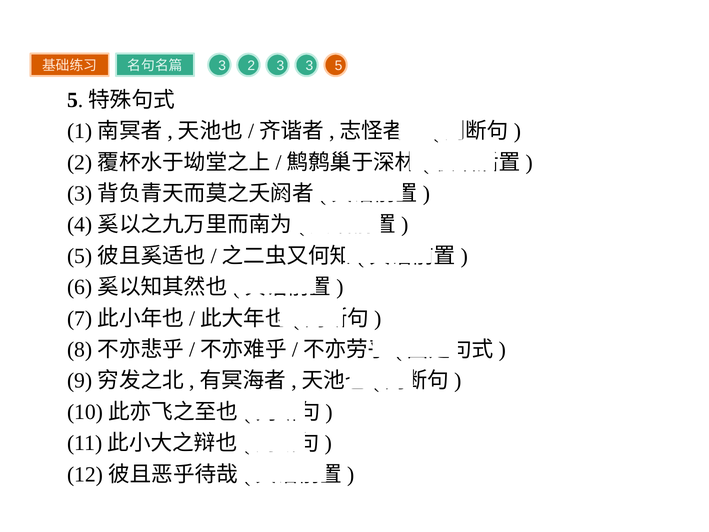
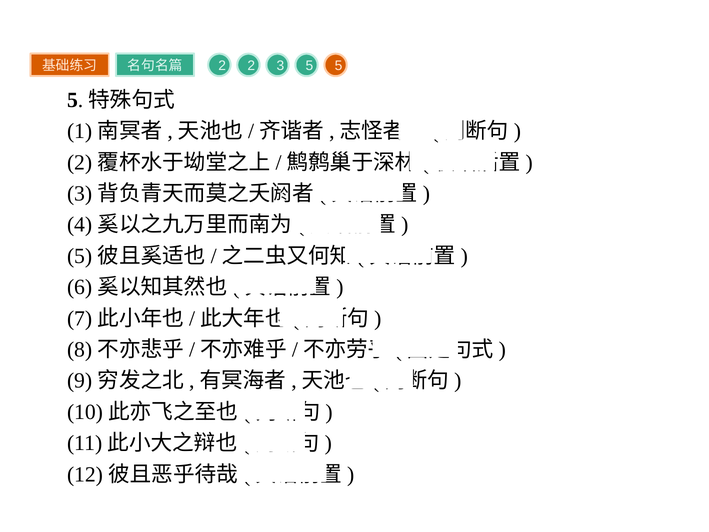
3 at (222, 66): 3 -> 2
3 3: 3 -> 5
